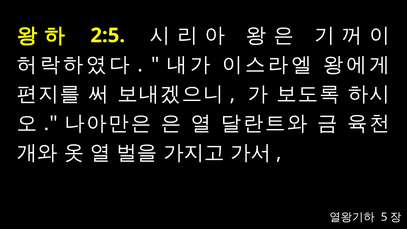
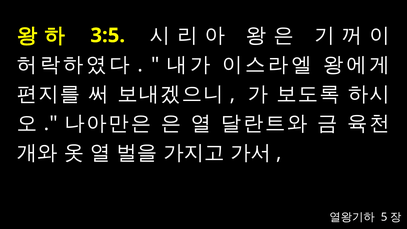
2:5: 2:5 -> 3:5
